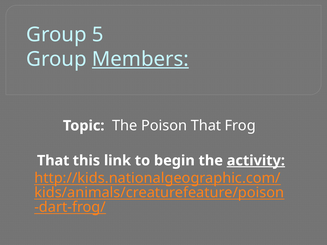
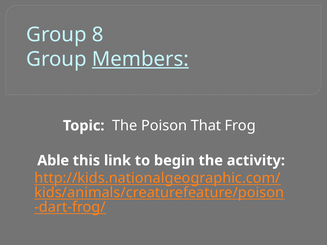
5: 5 -> 8
That at (53, 161): That -> Able
activity underline: present -> none
